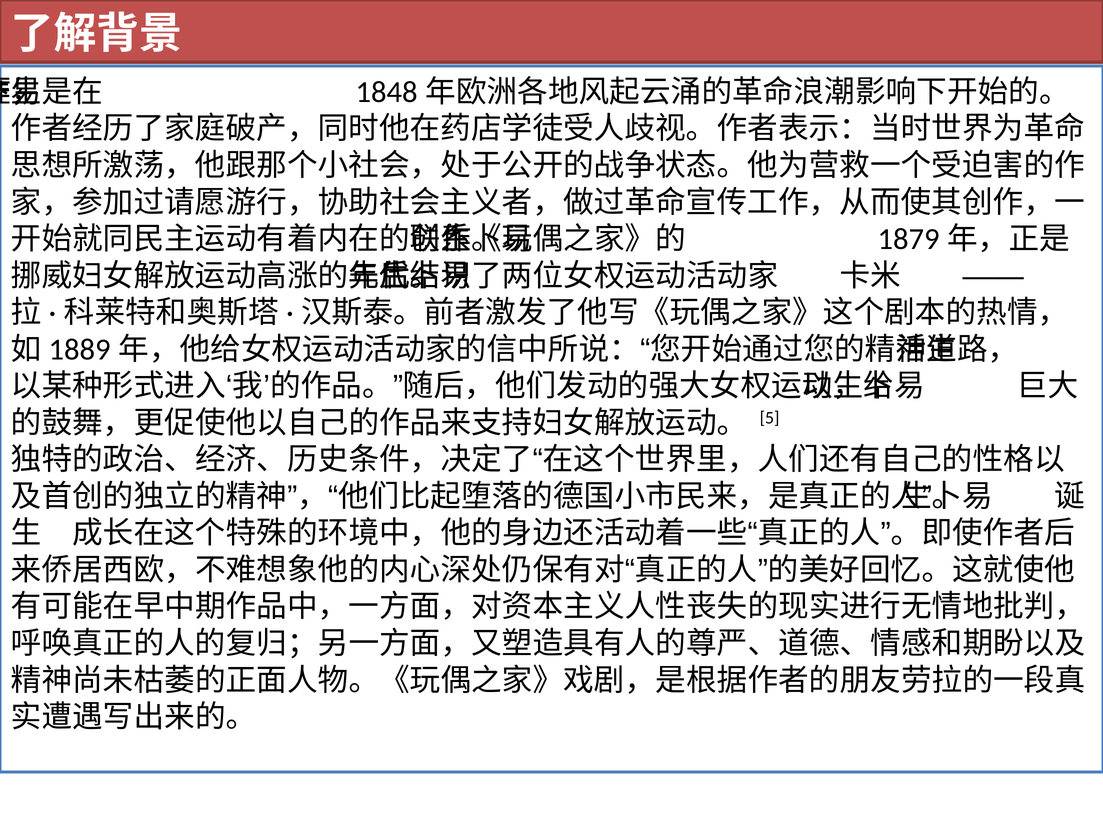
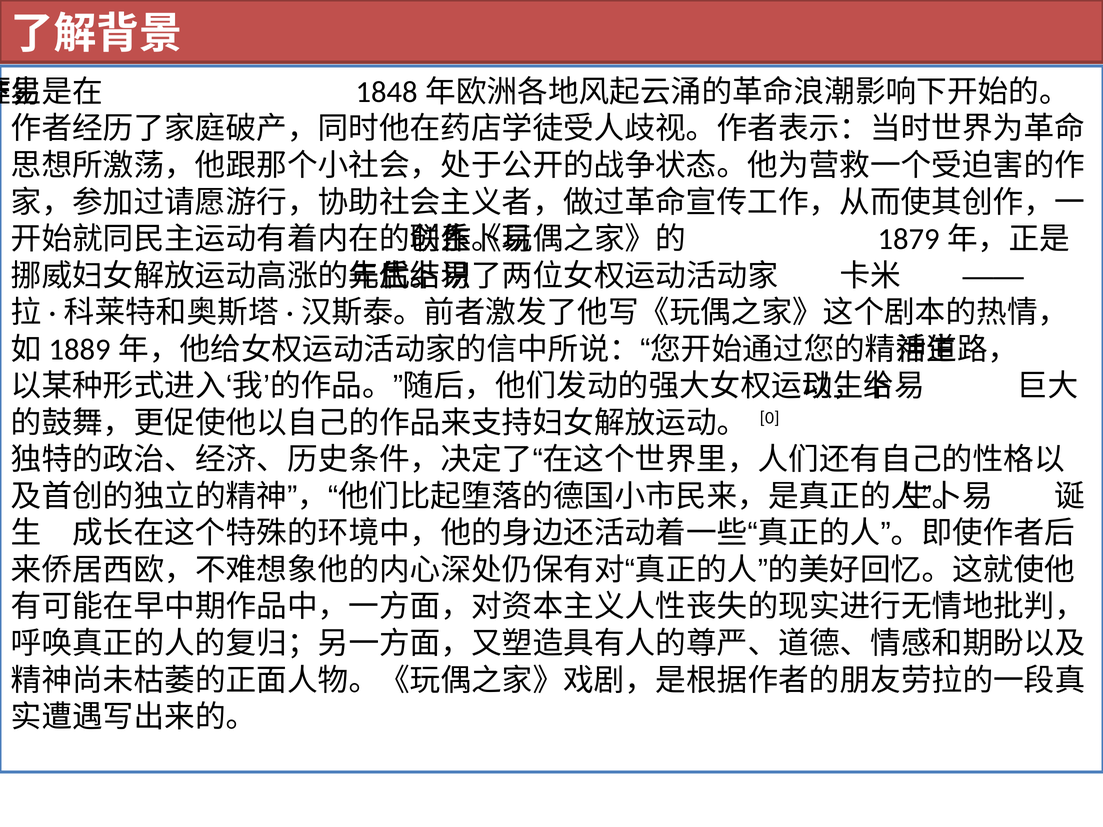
5: 5 -> 0
